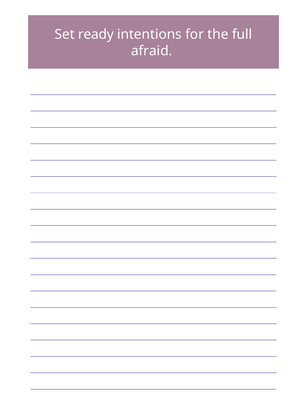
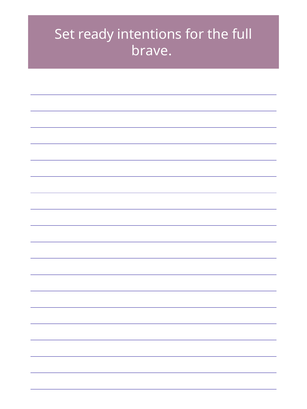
afraid: afraid -> brave
